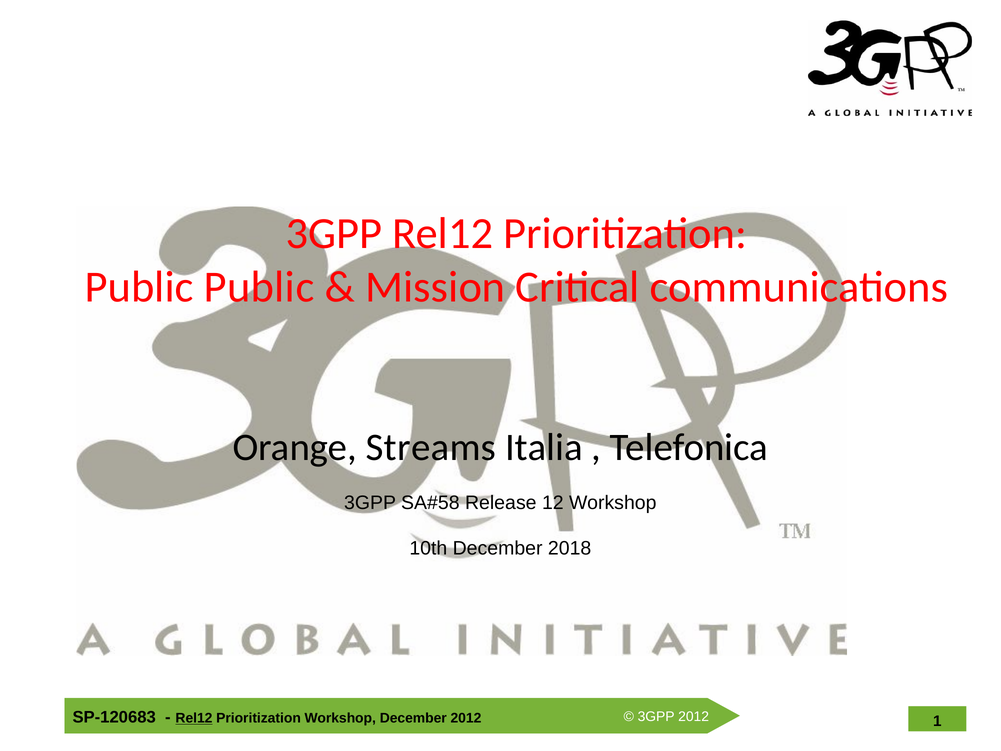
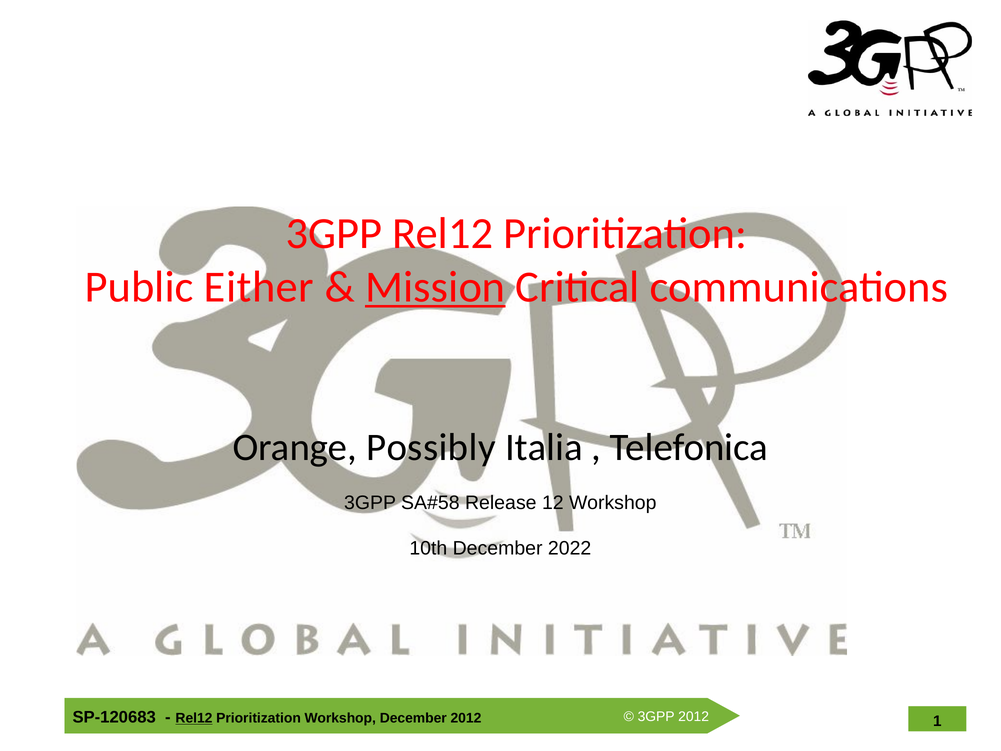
Public Public: Public -> Either
Mission underline: none -> present
Streams: Streams -> Possibly
2018: 2018 -> 2022
